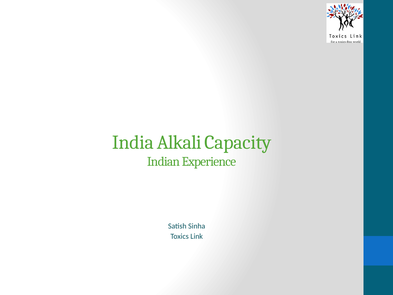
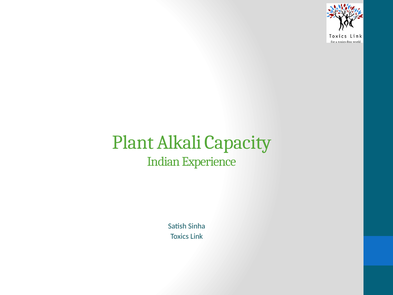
India: India -> Plant
